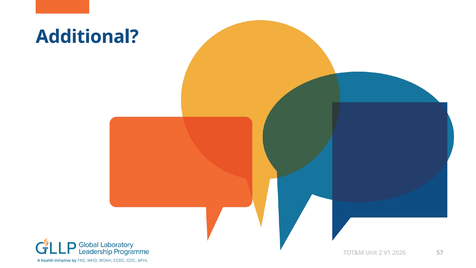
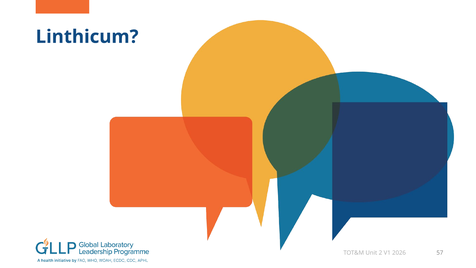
Additional: Additional -> Linthicum
